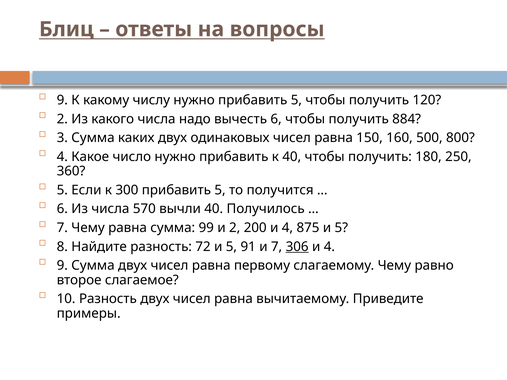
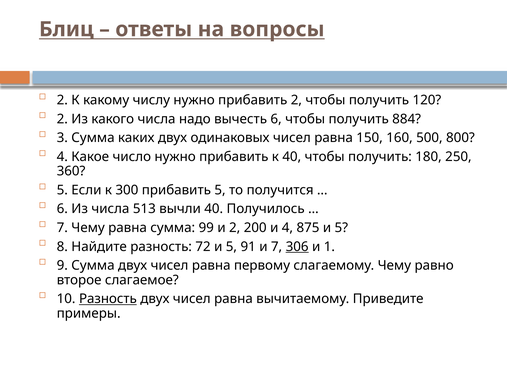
9 at (62, 100): 9 -> 2
нужно прибавить 5: 5 -> 2
570: 570 -> 513
4 at (329, 247): 4 -> 1
Разность at (108, 299) underline: none -> present
